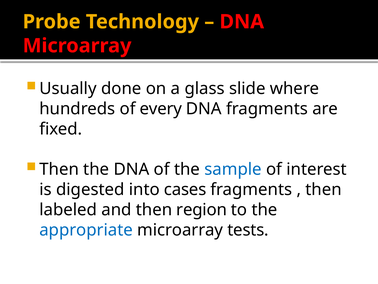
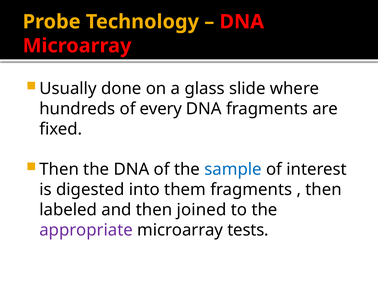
cases: cases -> them
region: region -> joined
appropriate colour: blue -> purple
